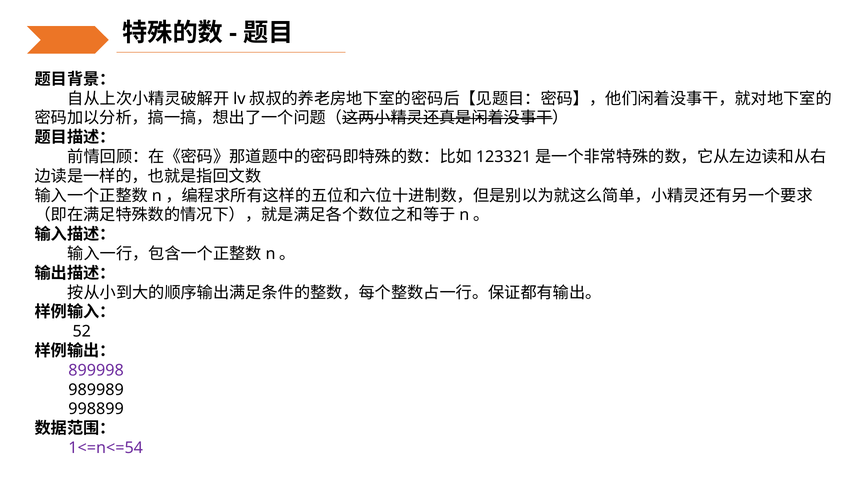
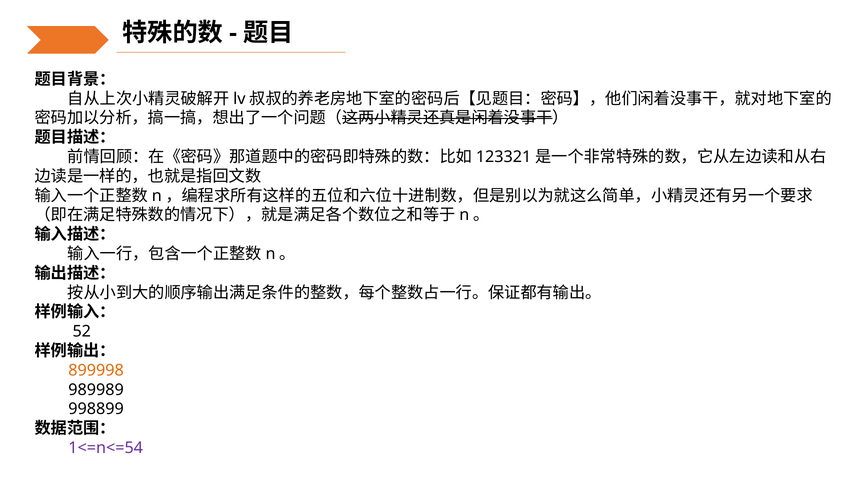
899998 colour: purple -> orange
